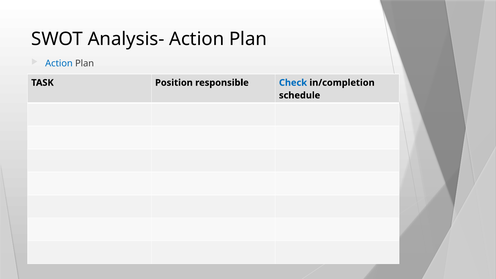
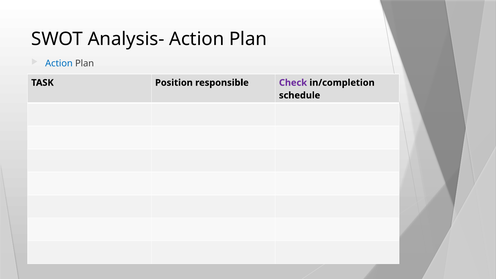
Check colour: blue -> purple
